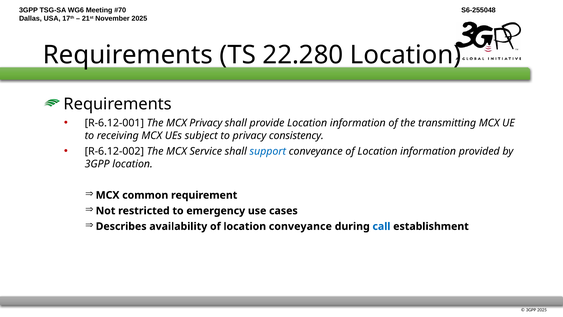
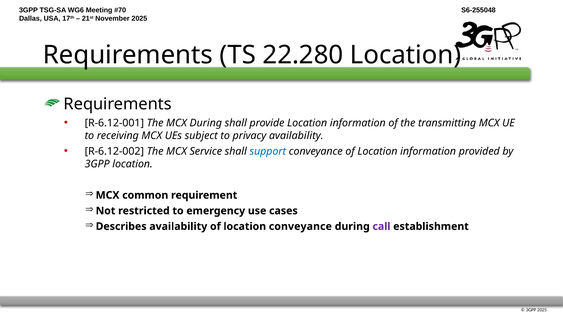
MCX Privacy: Privacy -> During
privacy consistency: consistency -> availability
call colour: blue -> purple
